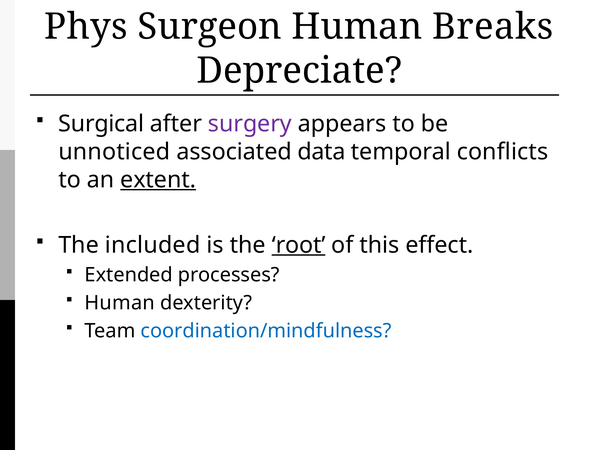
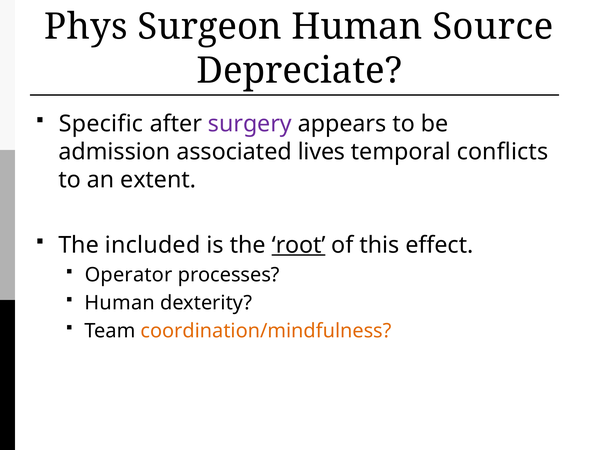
Breaks: Breaks -> Source
Surgical: Surgical -> Specific
unnoticed: unnoticed -> admission
data: data -> lives
extent underline: present -> none
Extended: Extended -> Operator
coordination/mindfulness colour: blue -> orange
